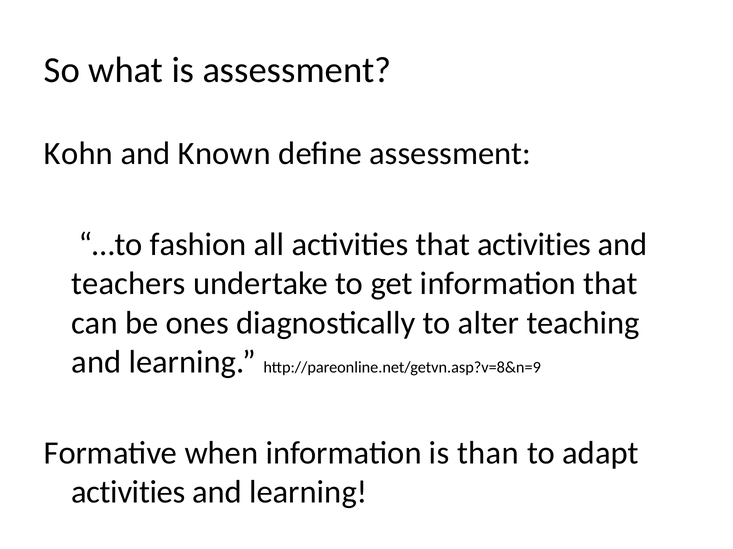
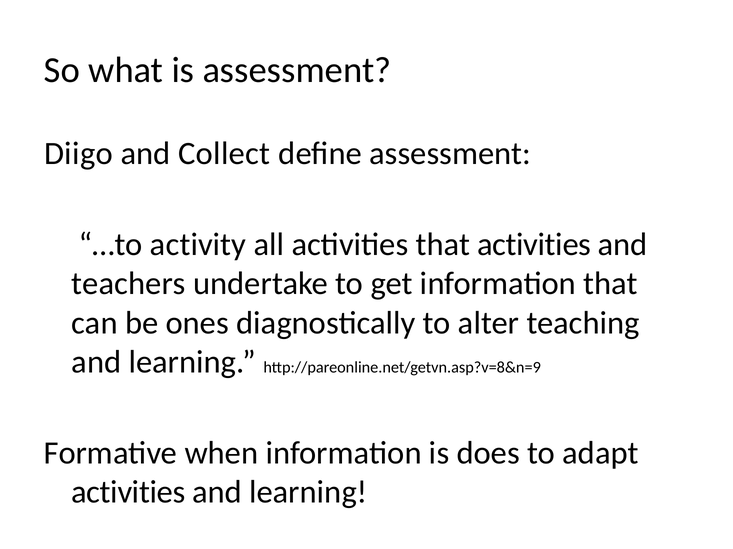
Kohn: Kohn -> Diigo
Known: Known -> Collect
fashion: fashion -> activity
than: than -> does
